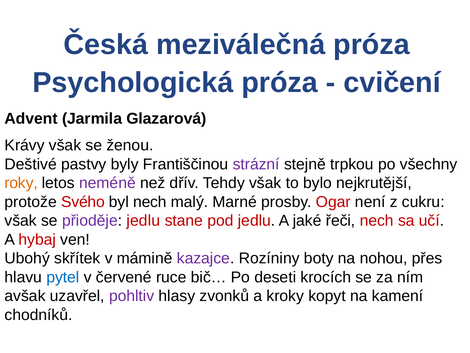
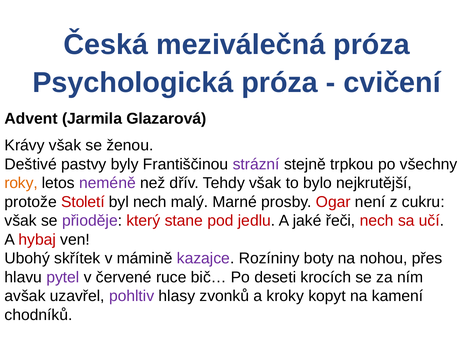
Svého: Svého -> Století
přioděje jedlu: jedlu -> který
pytel colour: blue -> purple
